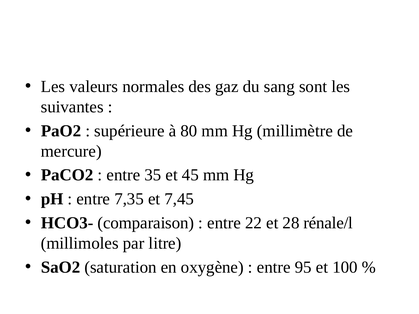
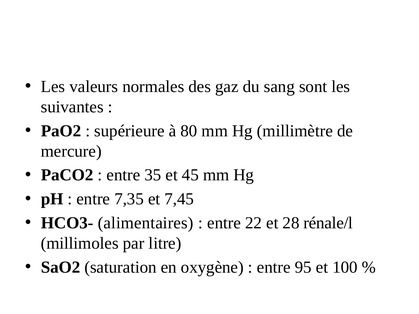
comparaison: comparaison -> alimentaires
